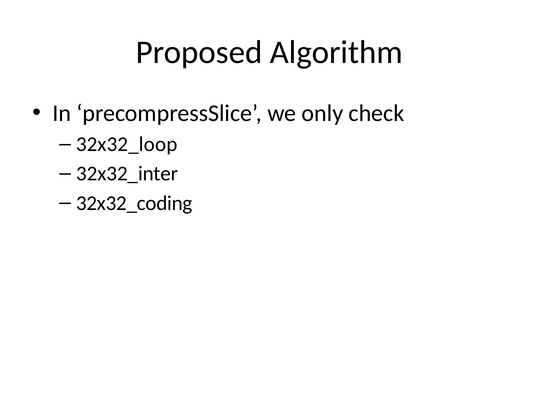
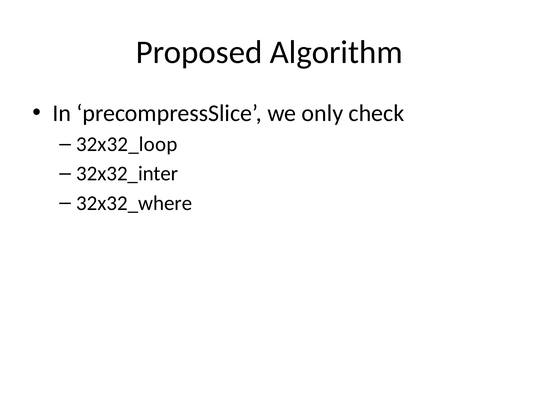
32x32_coding: 32x32_coding -> 32x32_where
